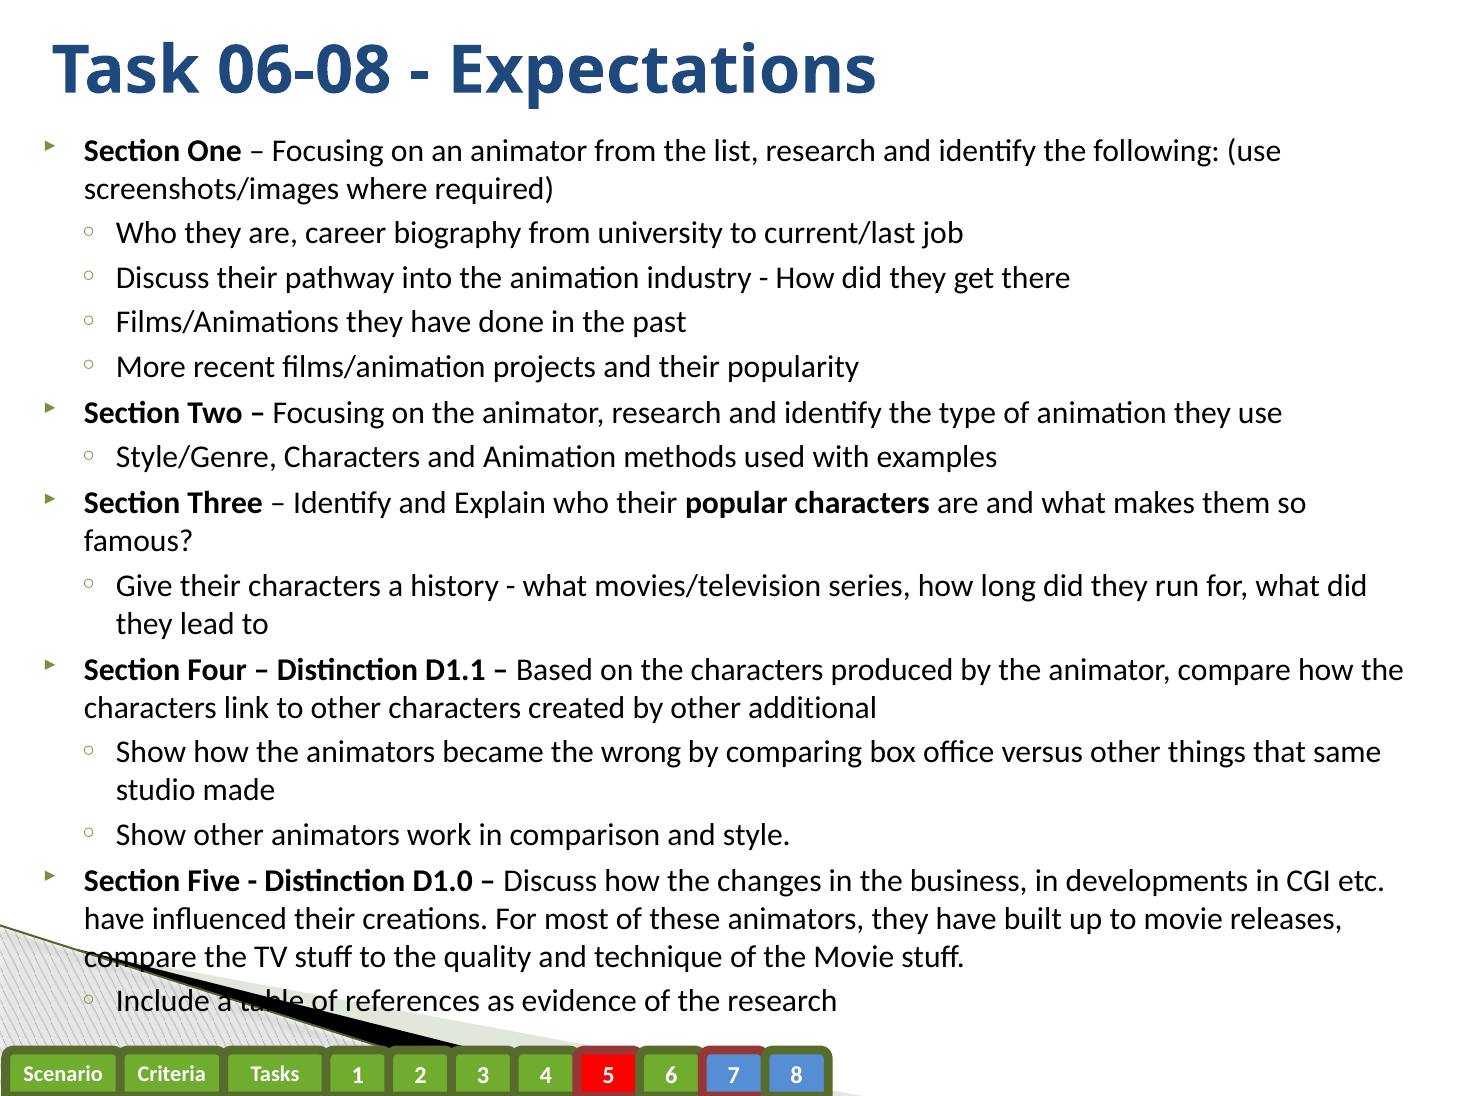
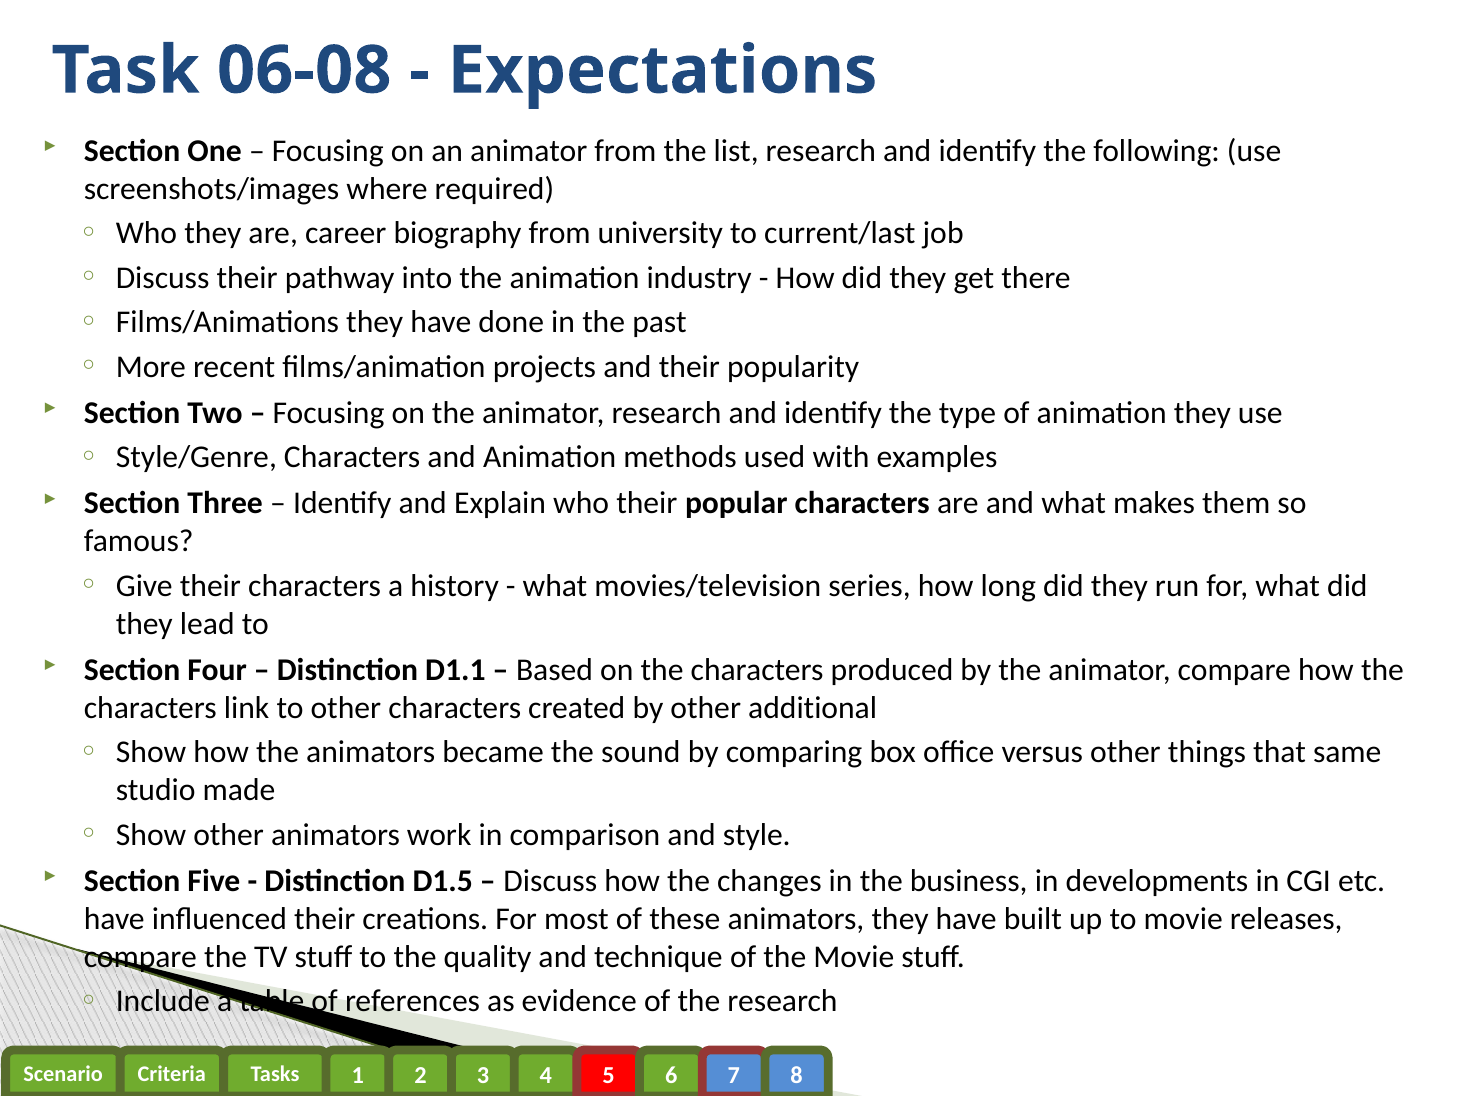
wrong: wrong -> sound
D1.0: D1.0 -> D1.5
